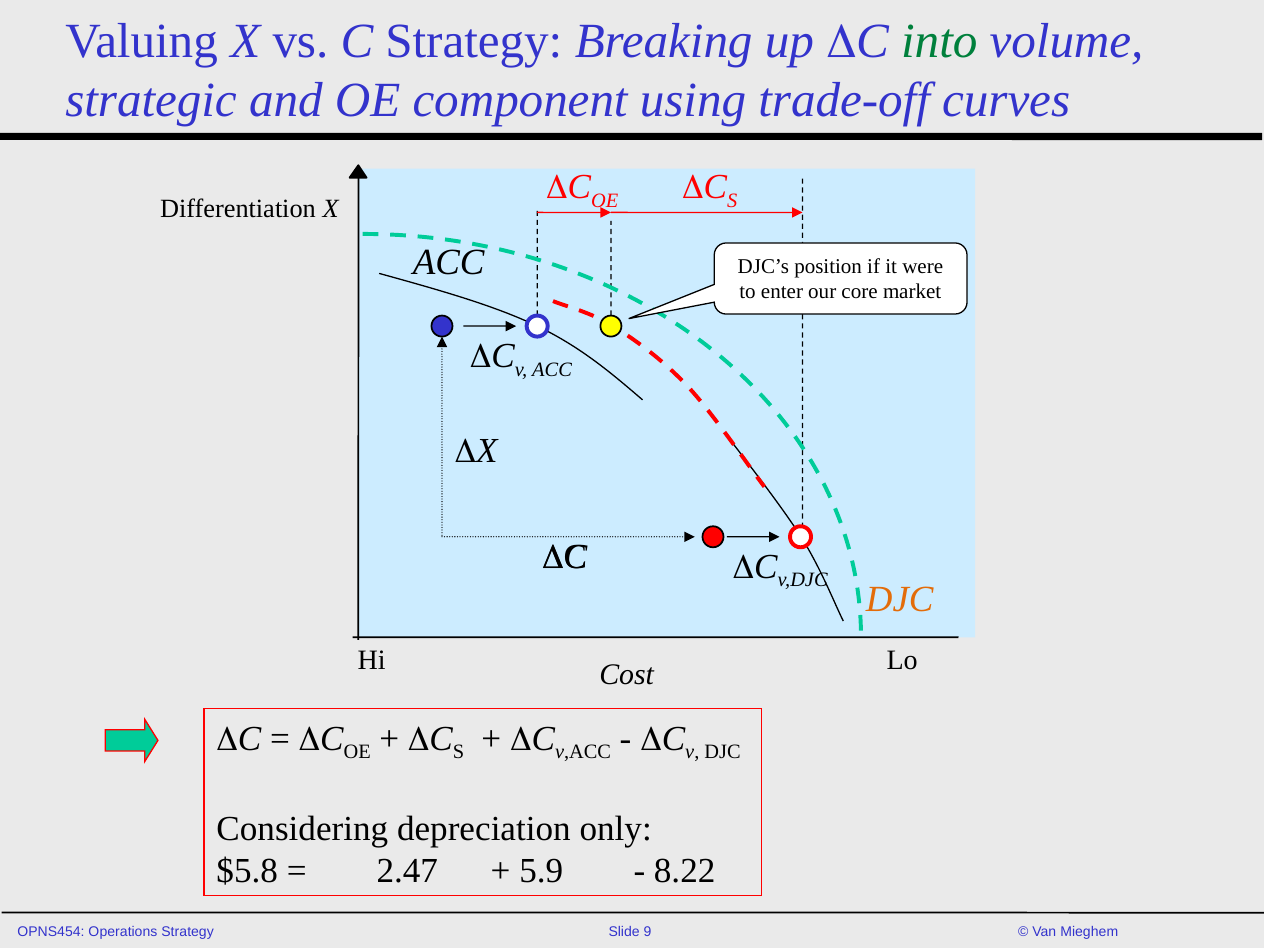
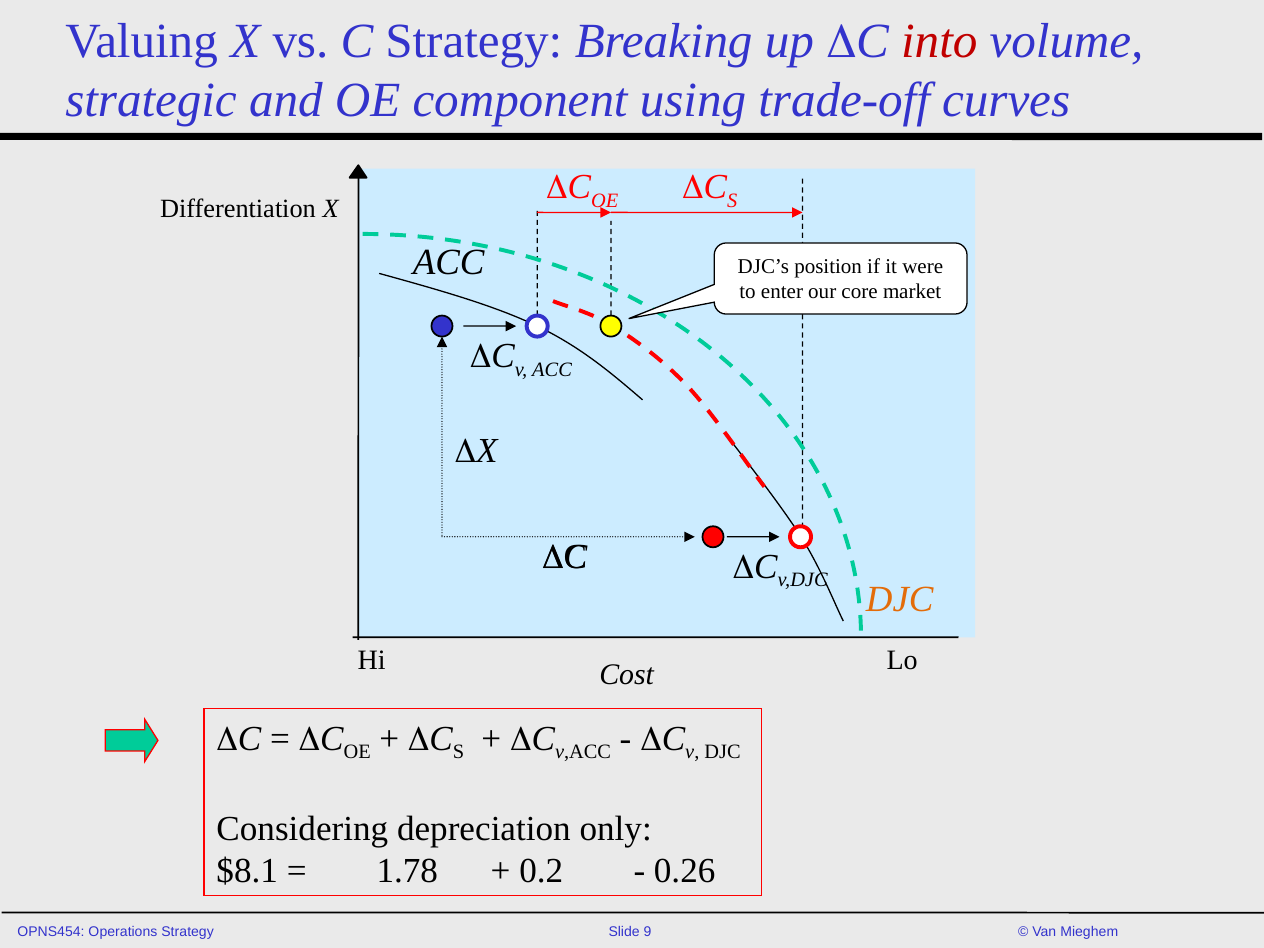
into colour: green -> red
$5.8: $5.8 -> $8.1
2.47: 2.47 -> 1.78
5.9: 5.9 -> 0.2
8.22: 8.22 -> 0.26
